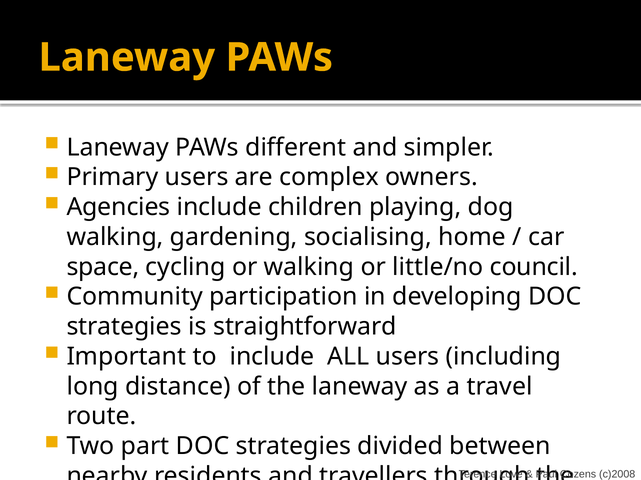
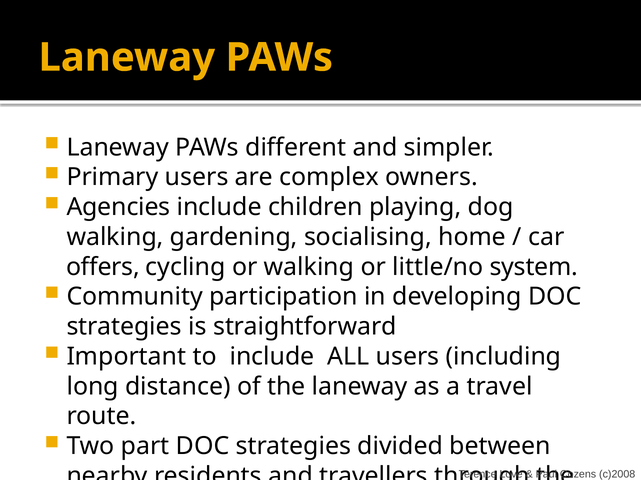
space: space -> offers
council: council -> system
